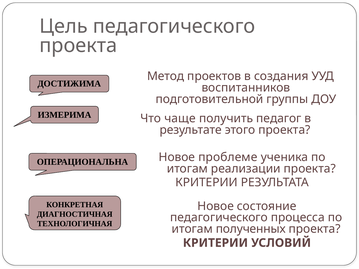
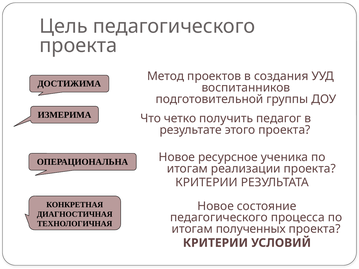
чаще: чаще -> четко
проблеме: проблеме -> ресурсное
